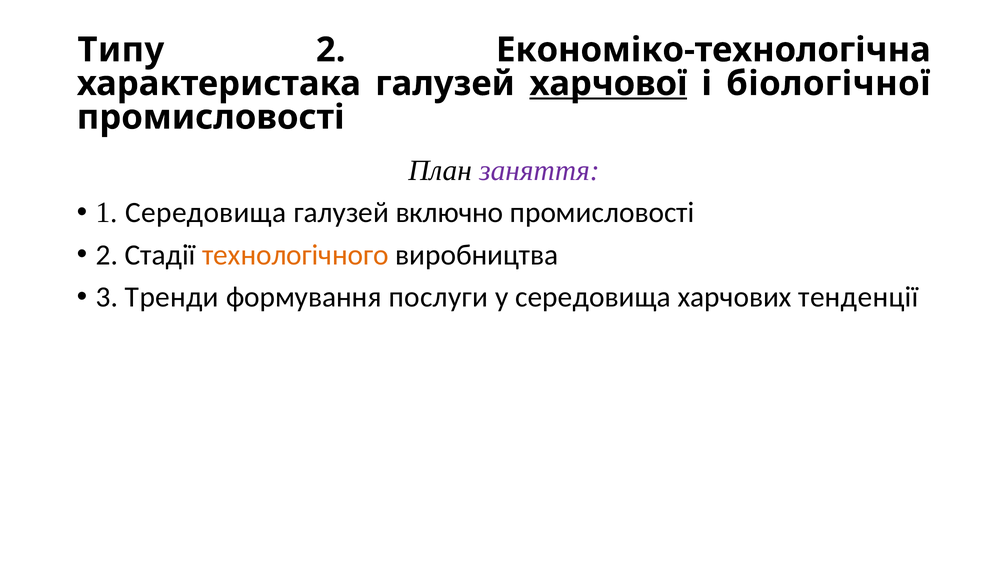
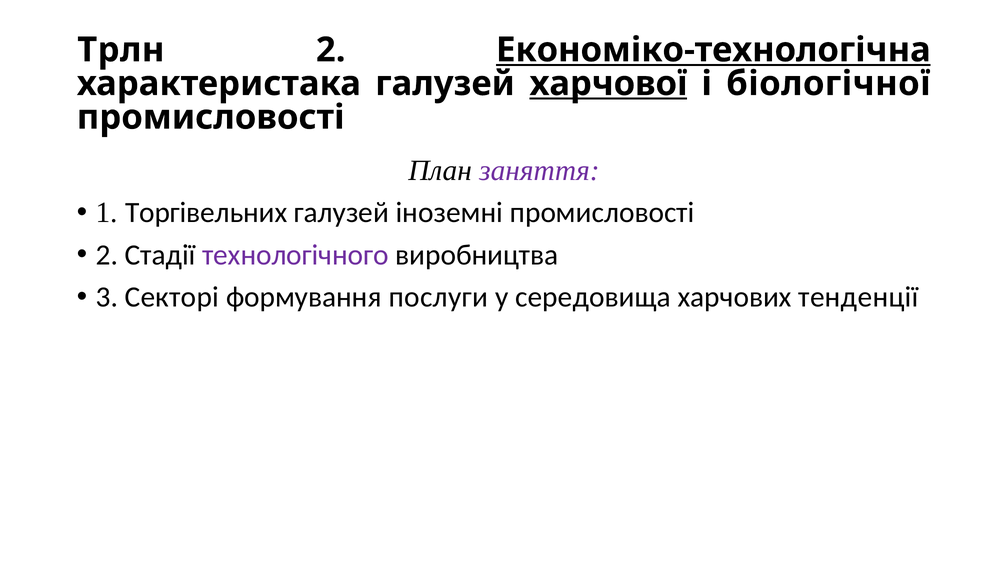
Типу: Типу -> Трлн
Економіко-технологічна underline: none -> present
1 Середовища: Середовища -> Торгівельних
включно: включно -> іноземні
технологічного colour: orange -> purple
Тренди: Тренди -> Секторі
